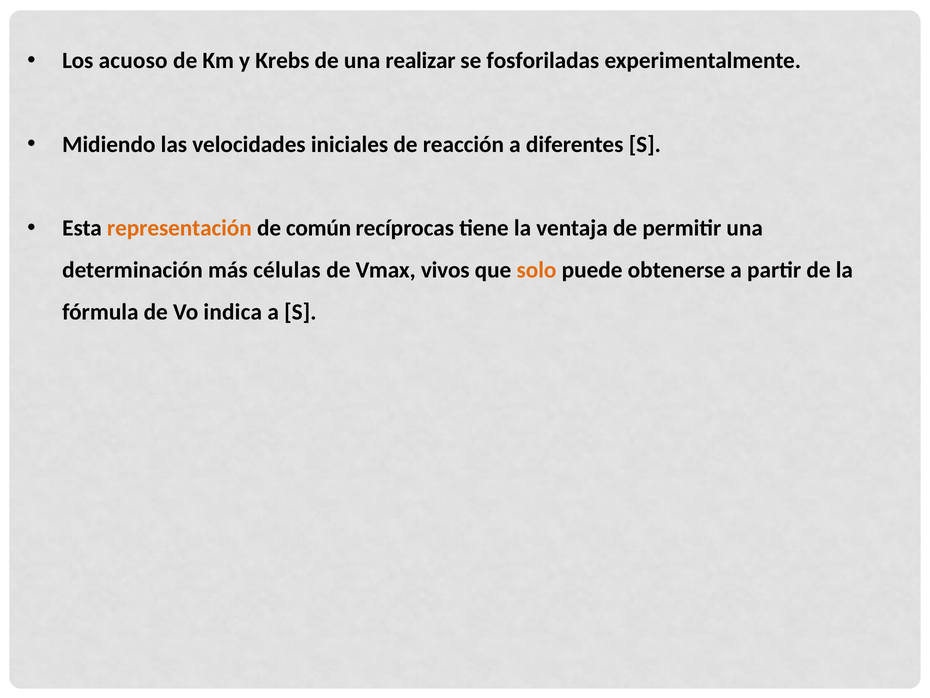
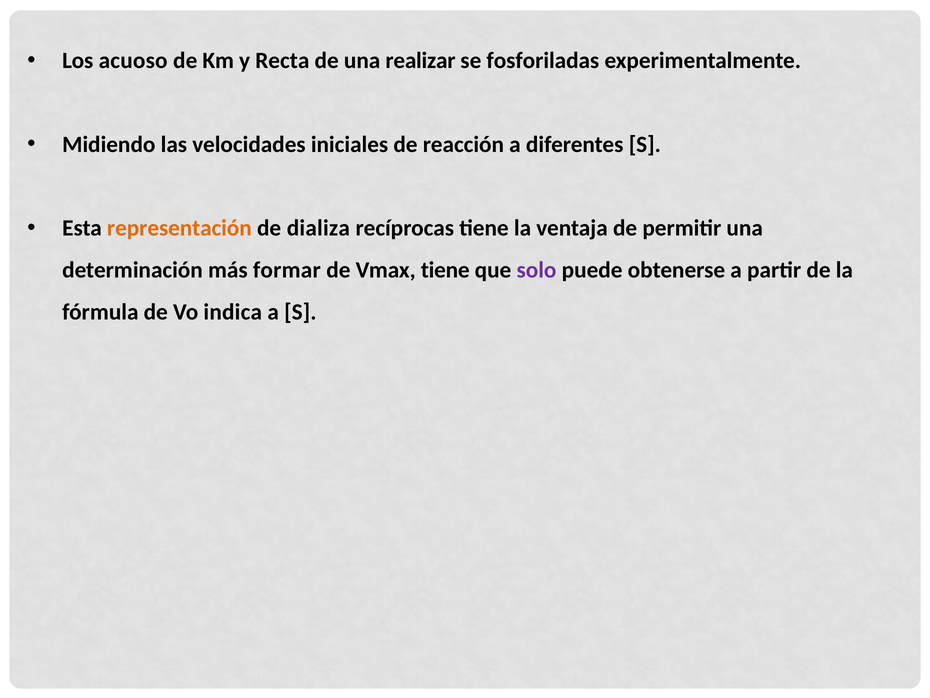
Krebs: Krebs -> Recta
común: común -> dializa
células: células -> formar
Vmax vivos: vivos -> tiene
solo colour: orange -> purple
